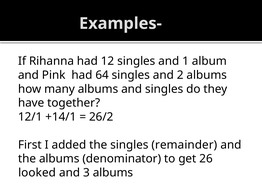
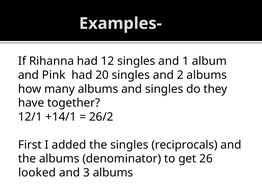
64: 64 -> 20
remainder: remainder -> reciprocals
